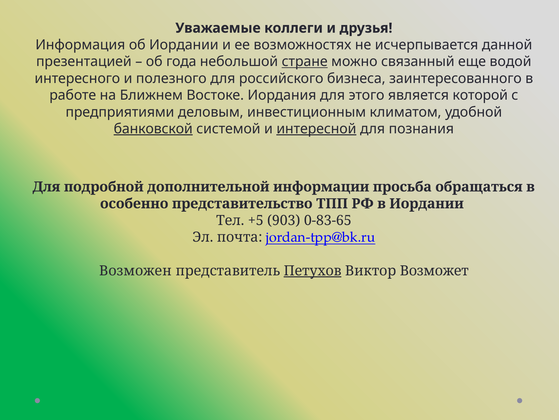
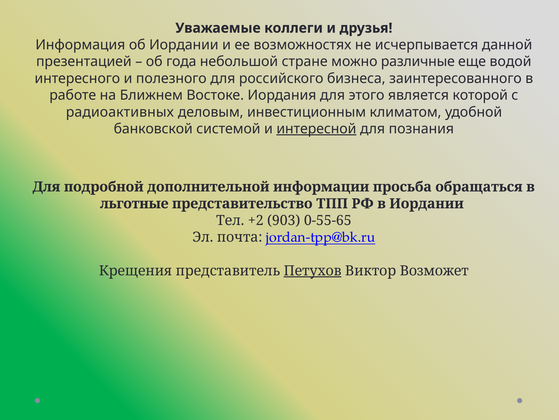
стране underline: present -> none
связанный: связанный -> различные
предприятиями: предприятиями -> радиоактивных
банковской underline: present -> none
особенно: особенно -> льготные
+5: +5 -> +2
0-83-65: 0-83-65 -> 0-55-65
Возможен: Возможен -> Крещения
